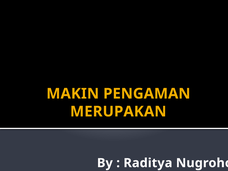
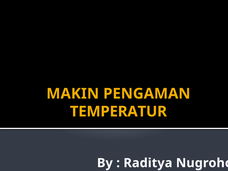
MERUPAKAN: MERUPAKAN -> TEMPERATUR
